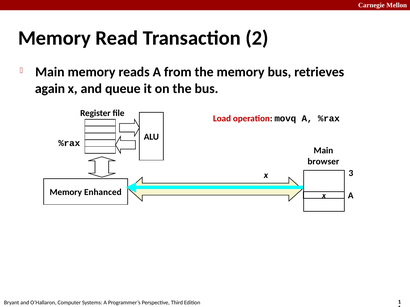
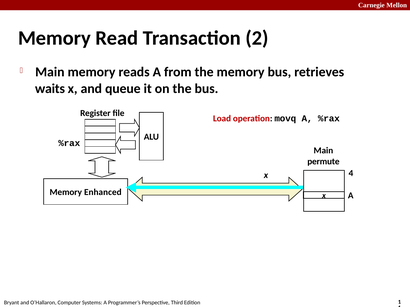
again: again -> waits
browser: browser -> permute
3: 3 -> 4
